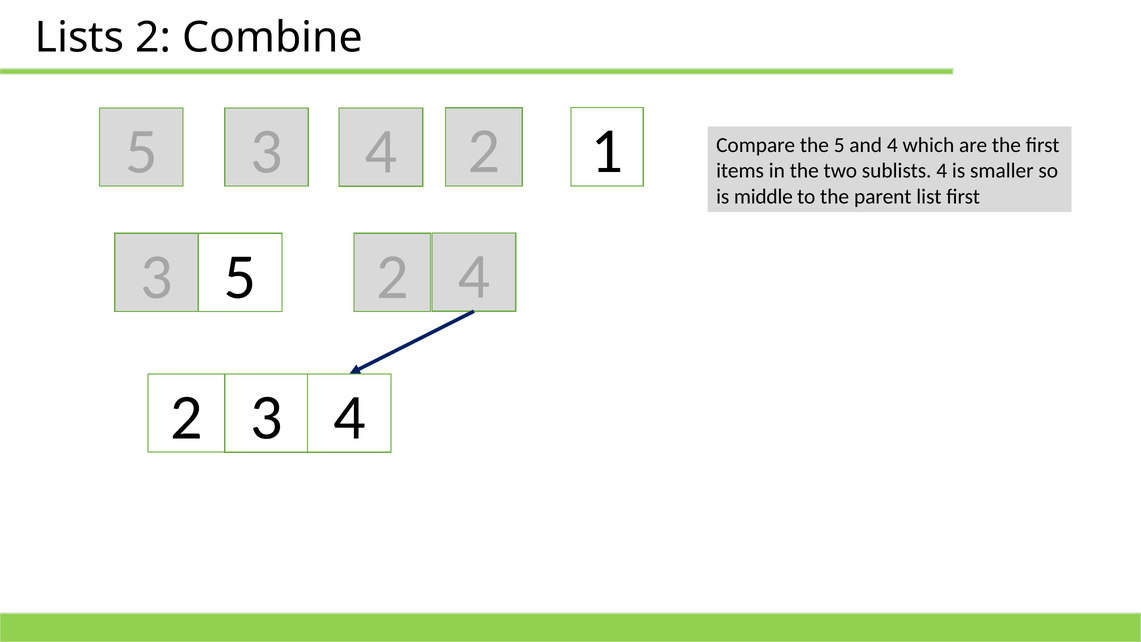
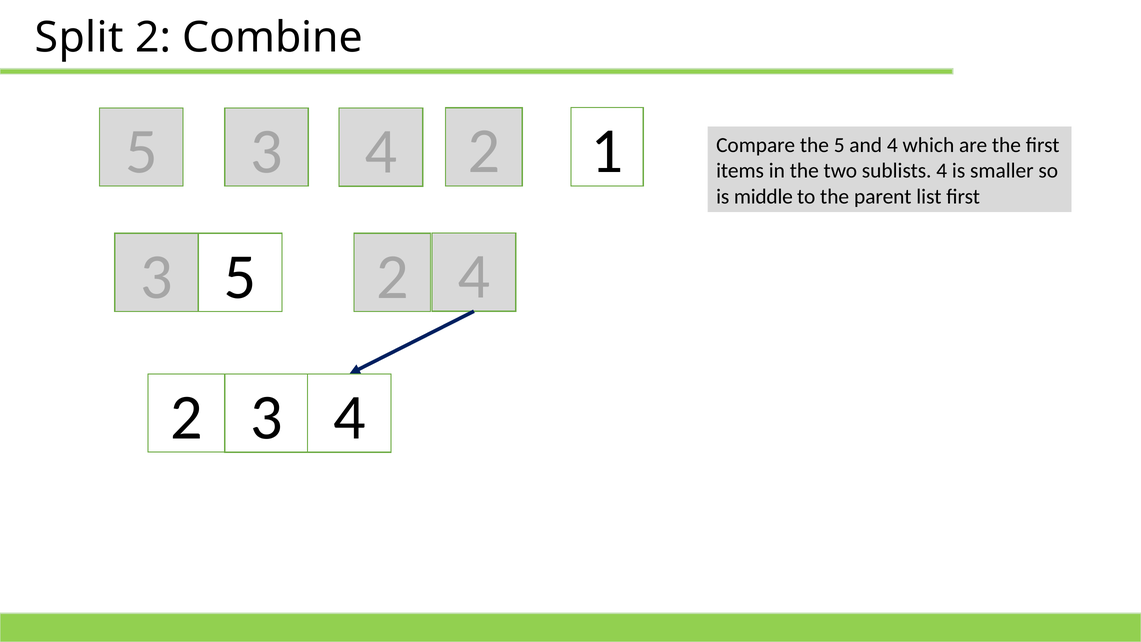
Lists: Lists -> Split
